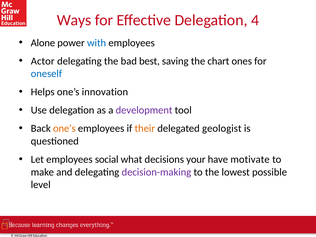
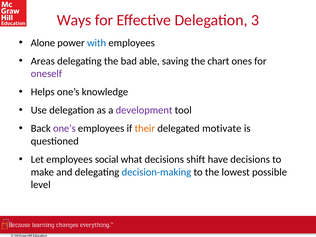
4: 4 -> 3
Actor: Actor -> Areas
best: best -> able
oneself colour: blue -> purple
innovation: innovation -> knowledge
one’s at (64, 128) colour: orange -> purple
geologist: geologist -> motivate
your: your -> shift
have motivate: motivate -> decisions
decision-making colour: purple -> blue
